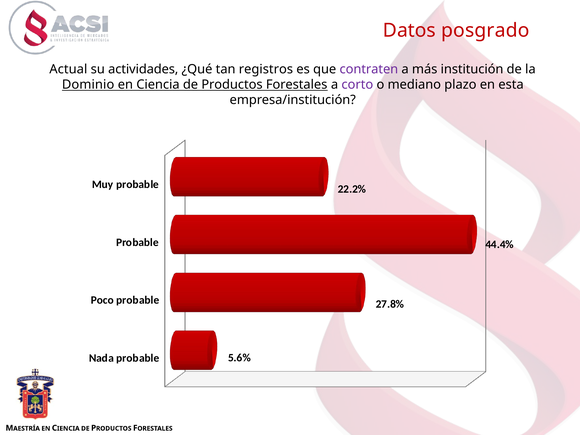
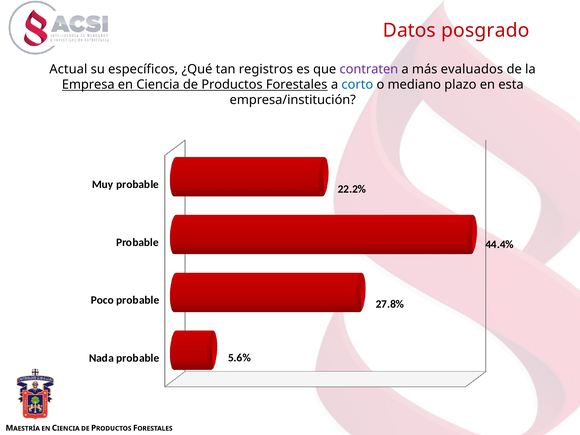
actividades: actividades -> específicos
institución: institución -> evaluados
Dominio: Dominio -> Empresa
corto colour: purple -> blue
